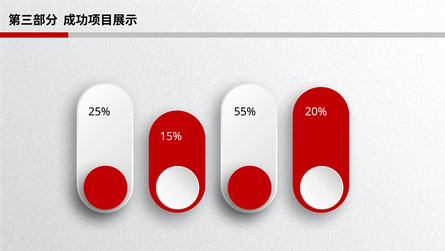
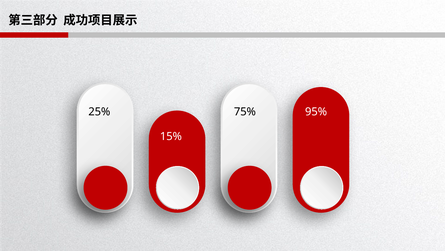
55%: 55% -> 75%
20%: 20% -> 95%
